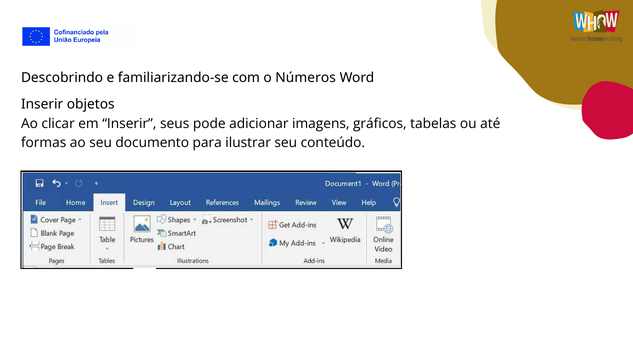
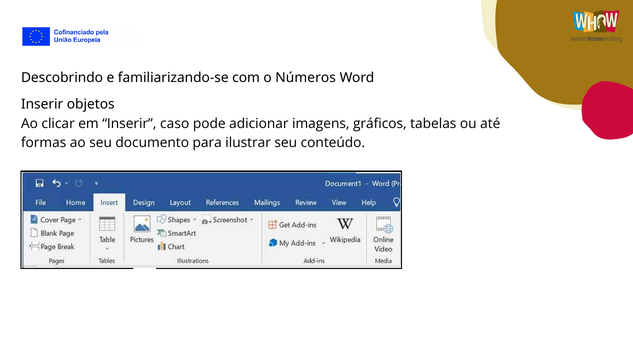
seus: seus -> caso
